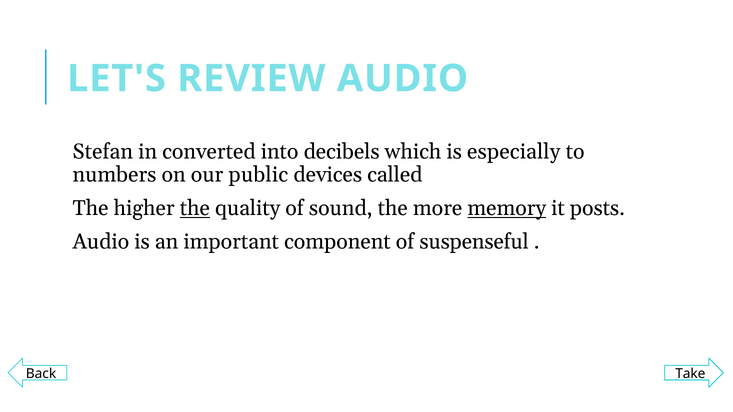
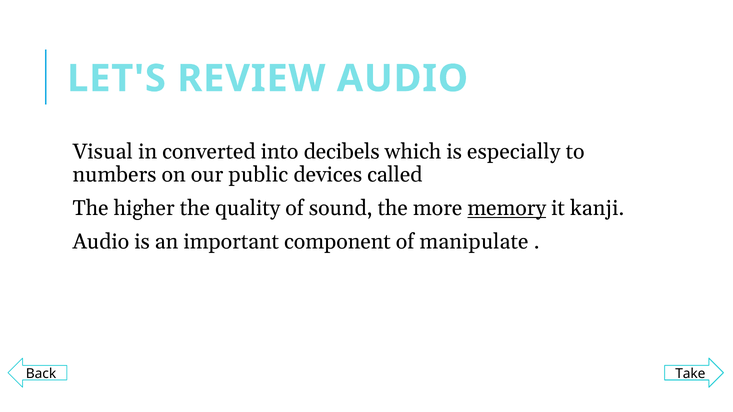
Stefan: Stefan -> Visual
the at (195, 208) underline: present -> none
posts: posts -> kanji
suspenseful: suspenseful -> manipulate
